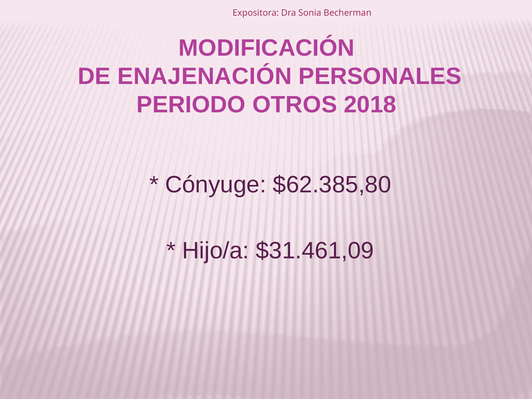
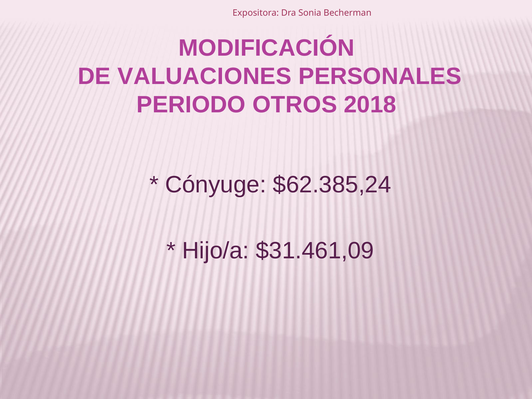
ENAJENACIÓN: ENAJENACIÓN -> VALUACIONES
$62.385,80: $62.385,80 -> $62.385,24
